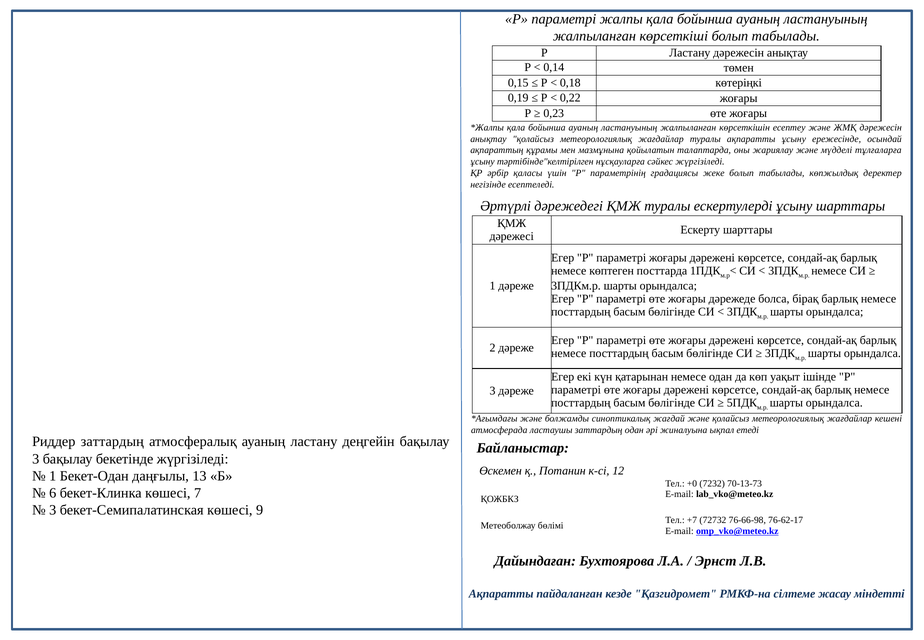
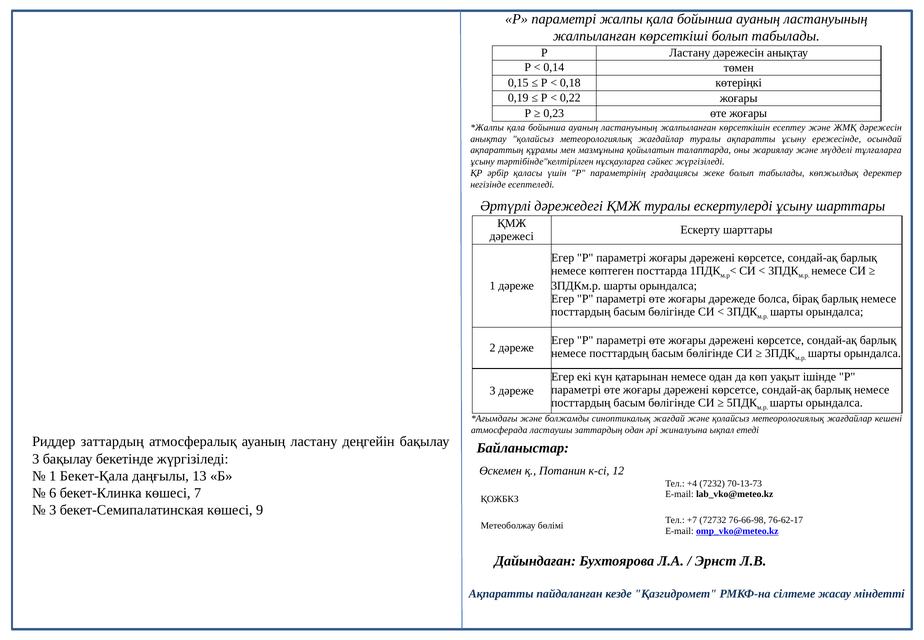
Бекет-Одан: Бекет-Одан -> Бекет-Қала
+0: +0 -> +4
